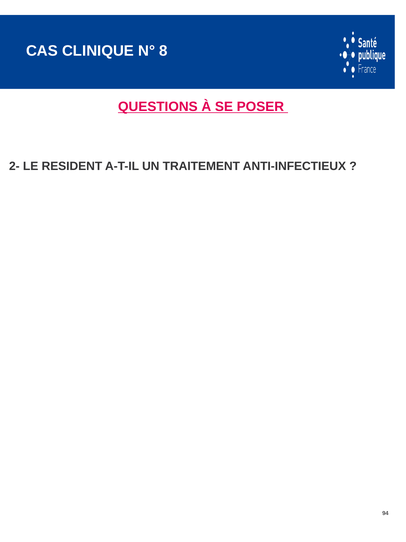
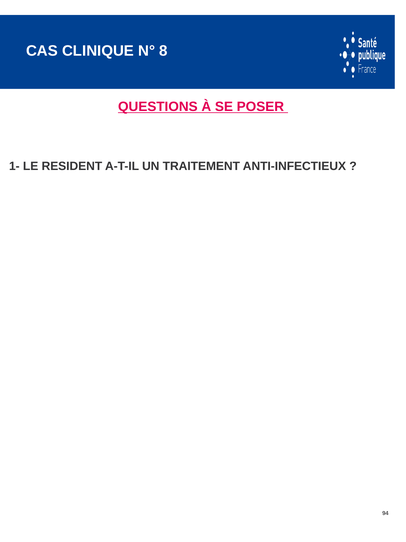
2-: 2- -> 1-
